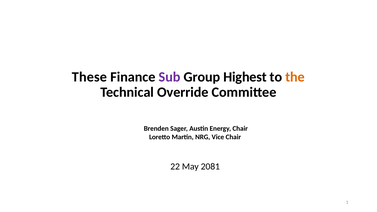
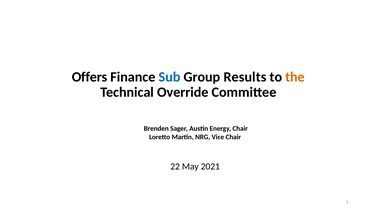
These: These -> Offers
Sub colour: purple -> blue
Highest: Highest -> Results
2081: 2081 -> 2021
